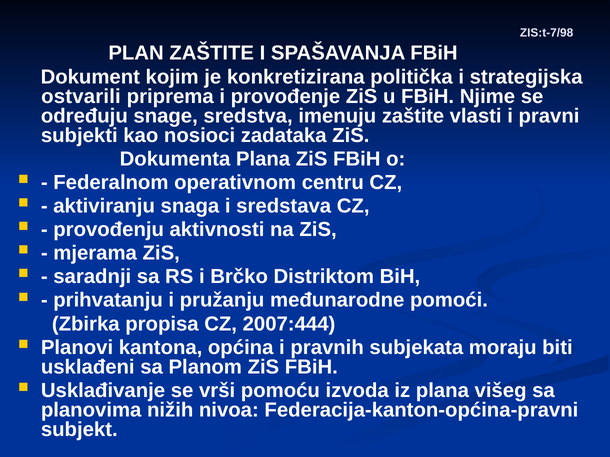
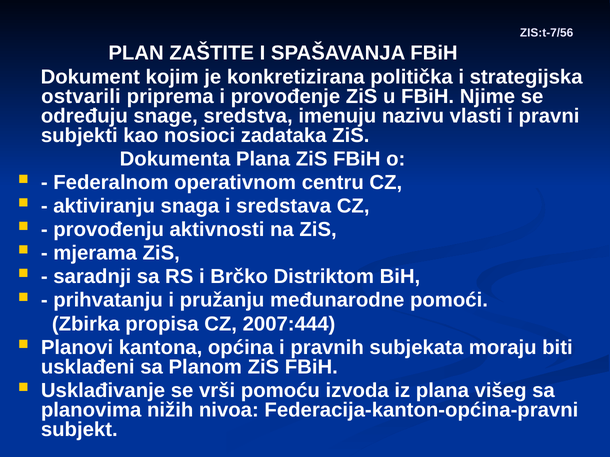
ZIS:t-7/98: ZIS:t-7/98 -> ZIS:t-7/56
imenuju zaštite: zaštite -> nazivu
